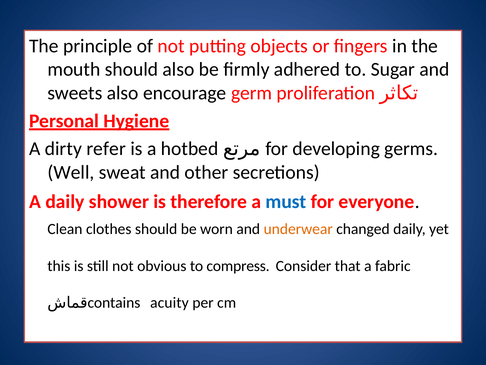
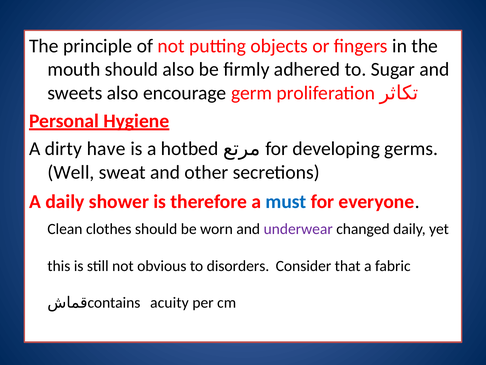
refer: refer -> have
underwear colour: orange -> purple
compress: compress -> disorders
